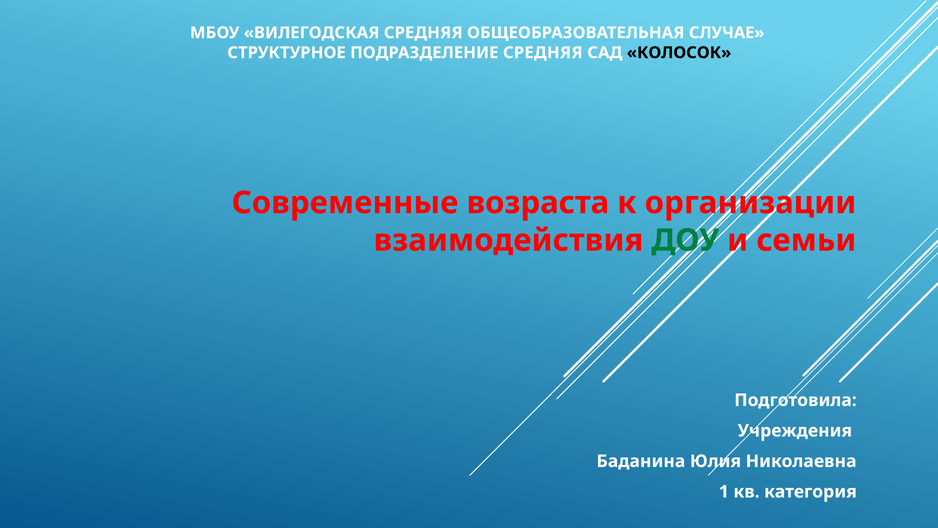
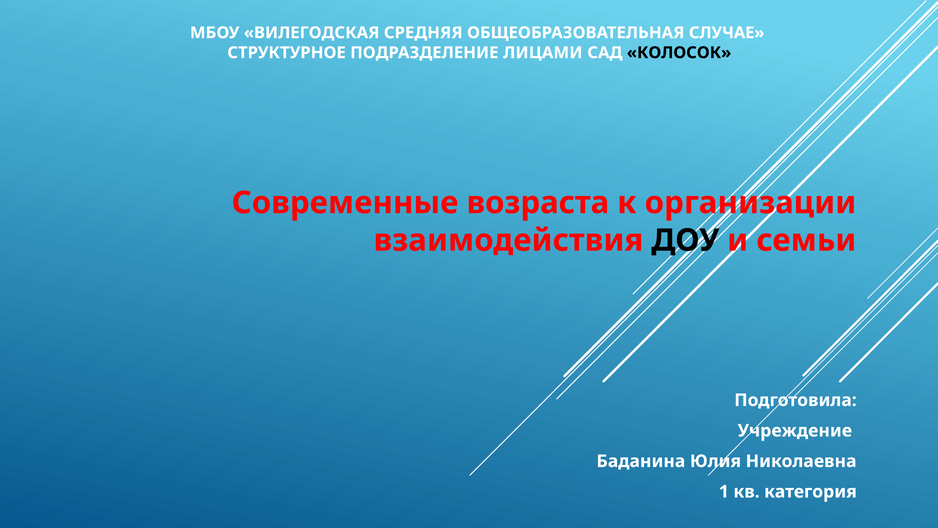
ПОДРАЗДЕЛЕНИЕ СРЕДНЯЯ: СРЕДНЯЯ -> ЛИЦАМИ
ДОУ colour: green -> black
Учреждения: Учреждения -> Учреждение
